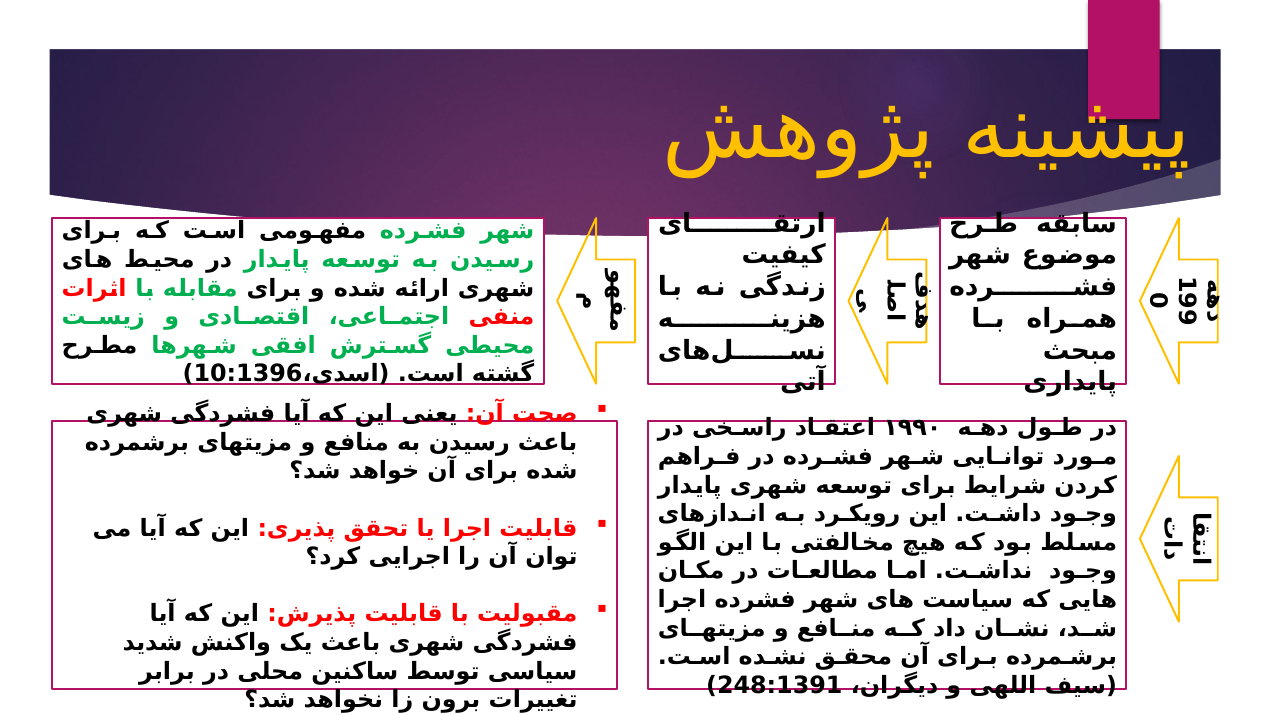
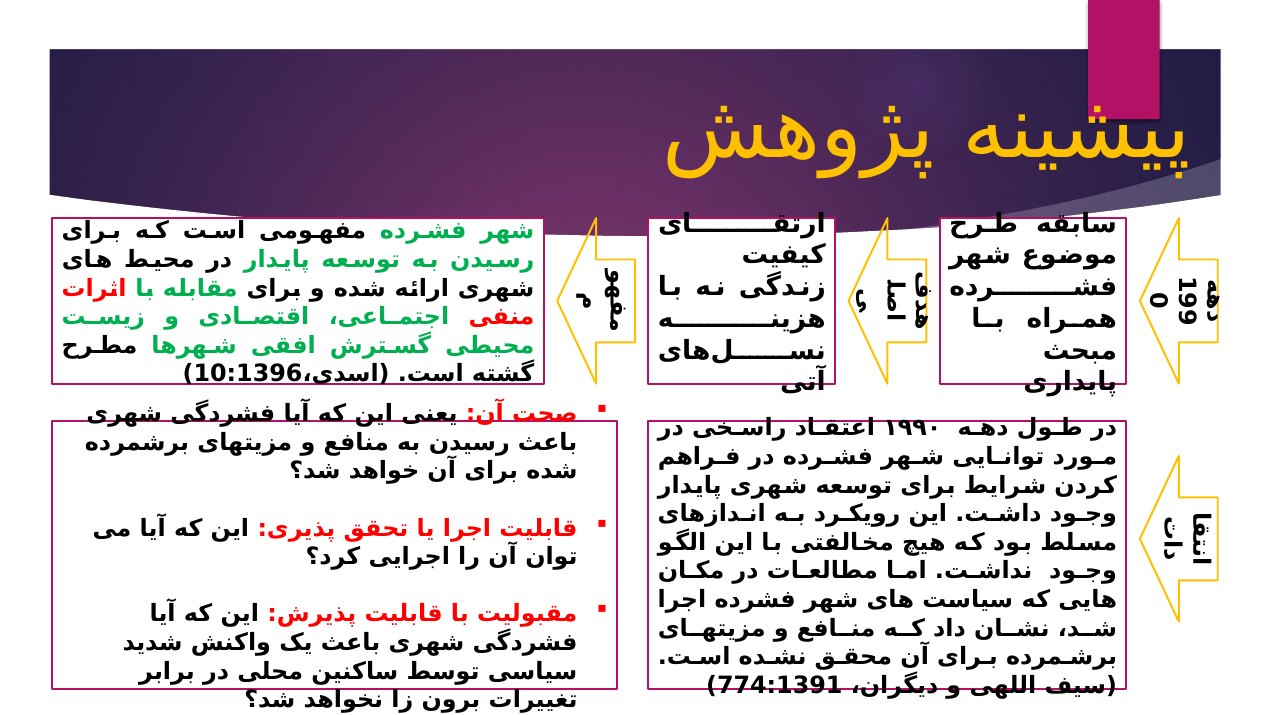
248:1391: 248:1391 -> 774:1391
